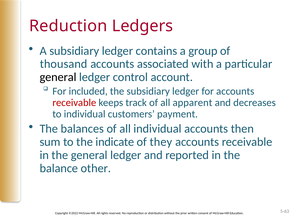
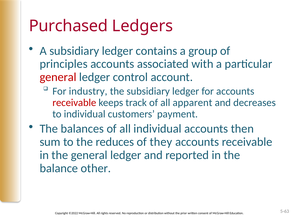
Reduction: Reduction -> Purchased
thousand: thousand -> principles
general at (58, 77) colour: black -> red
included: included -> industry
indicate: indicate -> reduces
